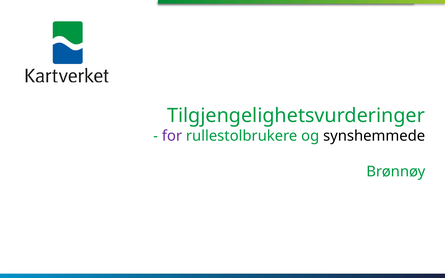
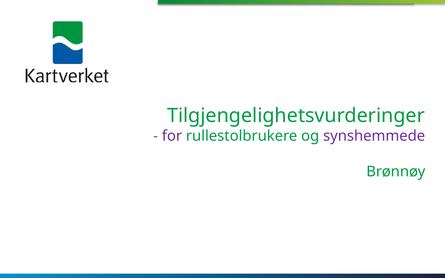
synshemmede colour: black -> purple
